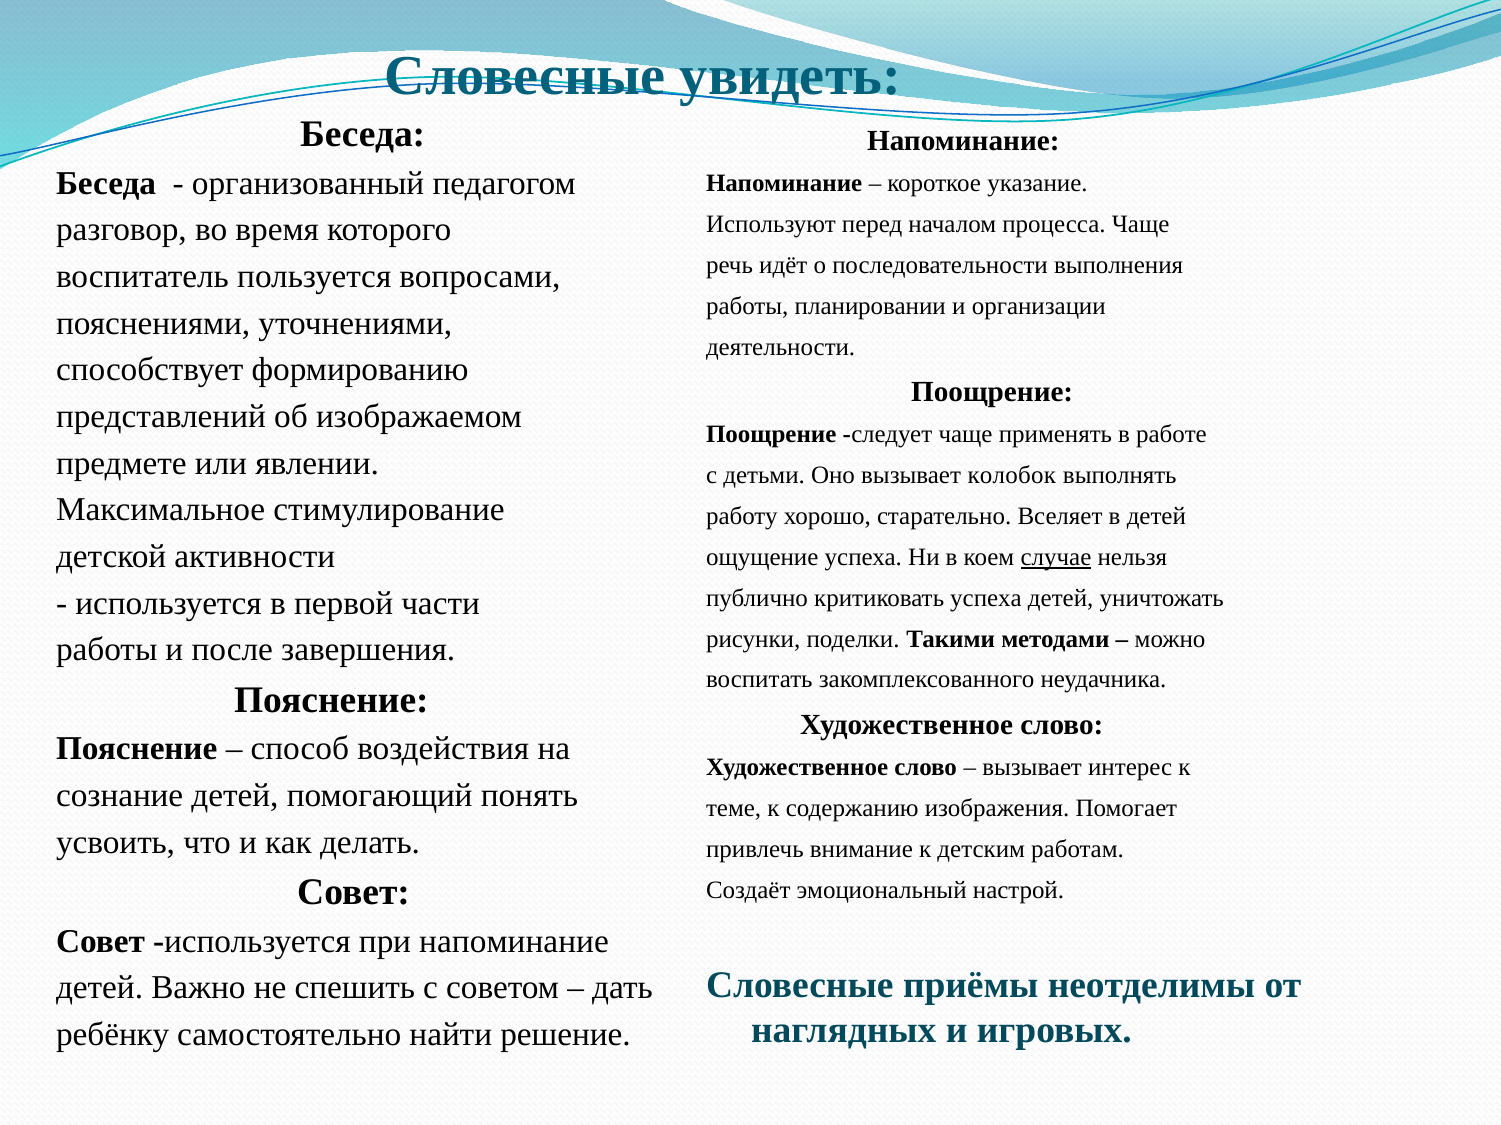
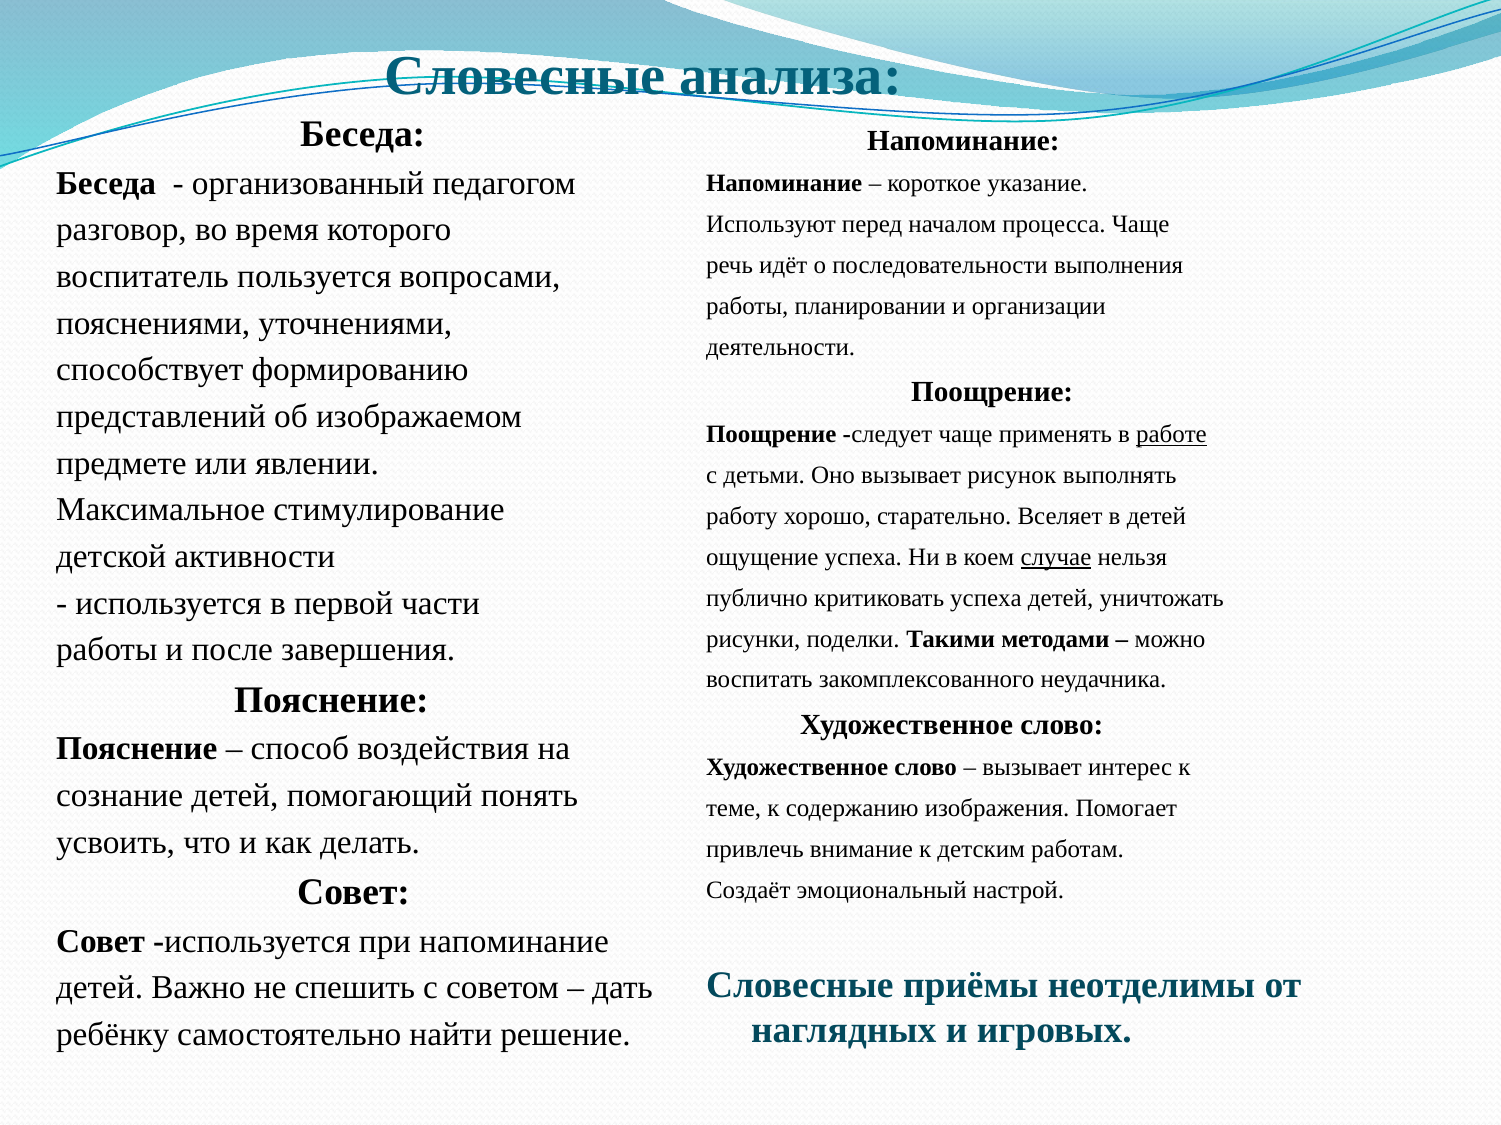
увидеть: увидеть -> анализа
работе underline: none -> present
колобок: колобок -> рисунок
